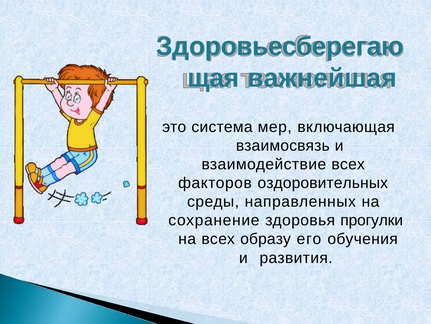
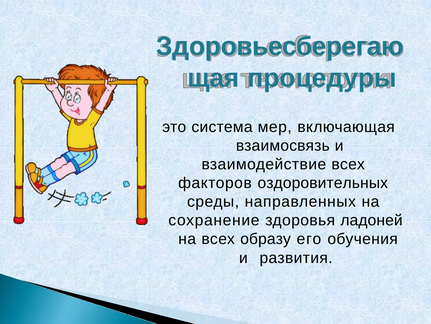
важнейшая: важнейшая -> процедуры
прогулки: прогулки -> ладоней
